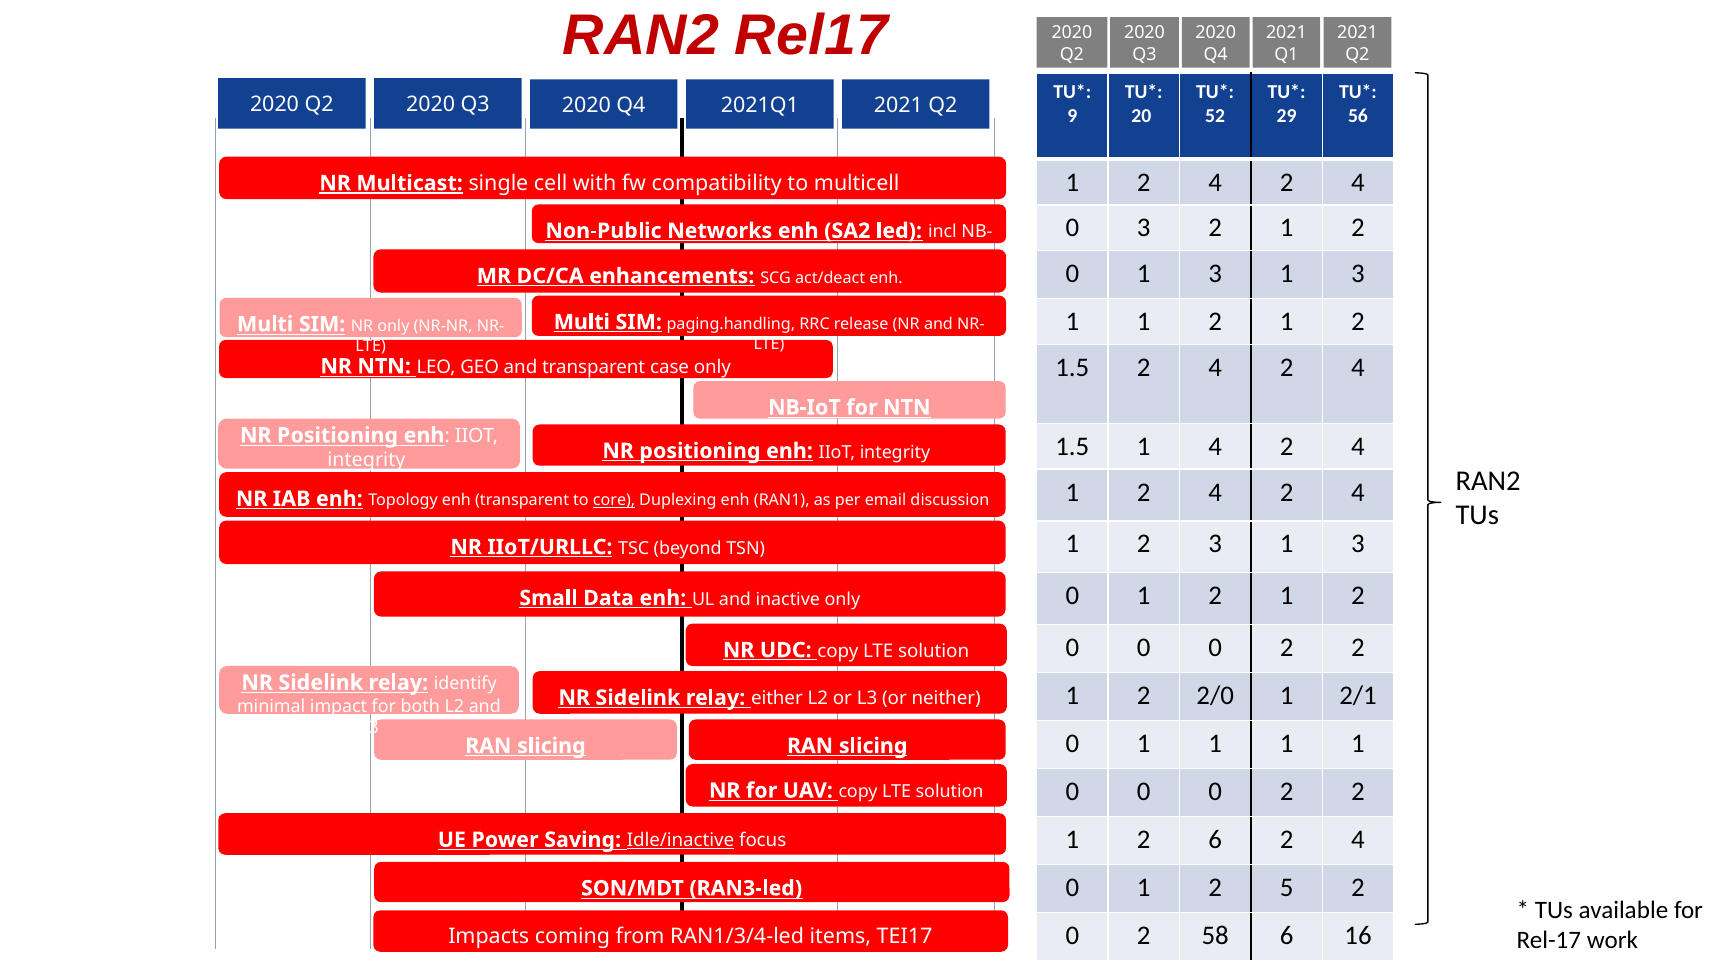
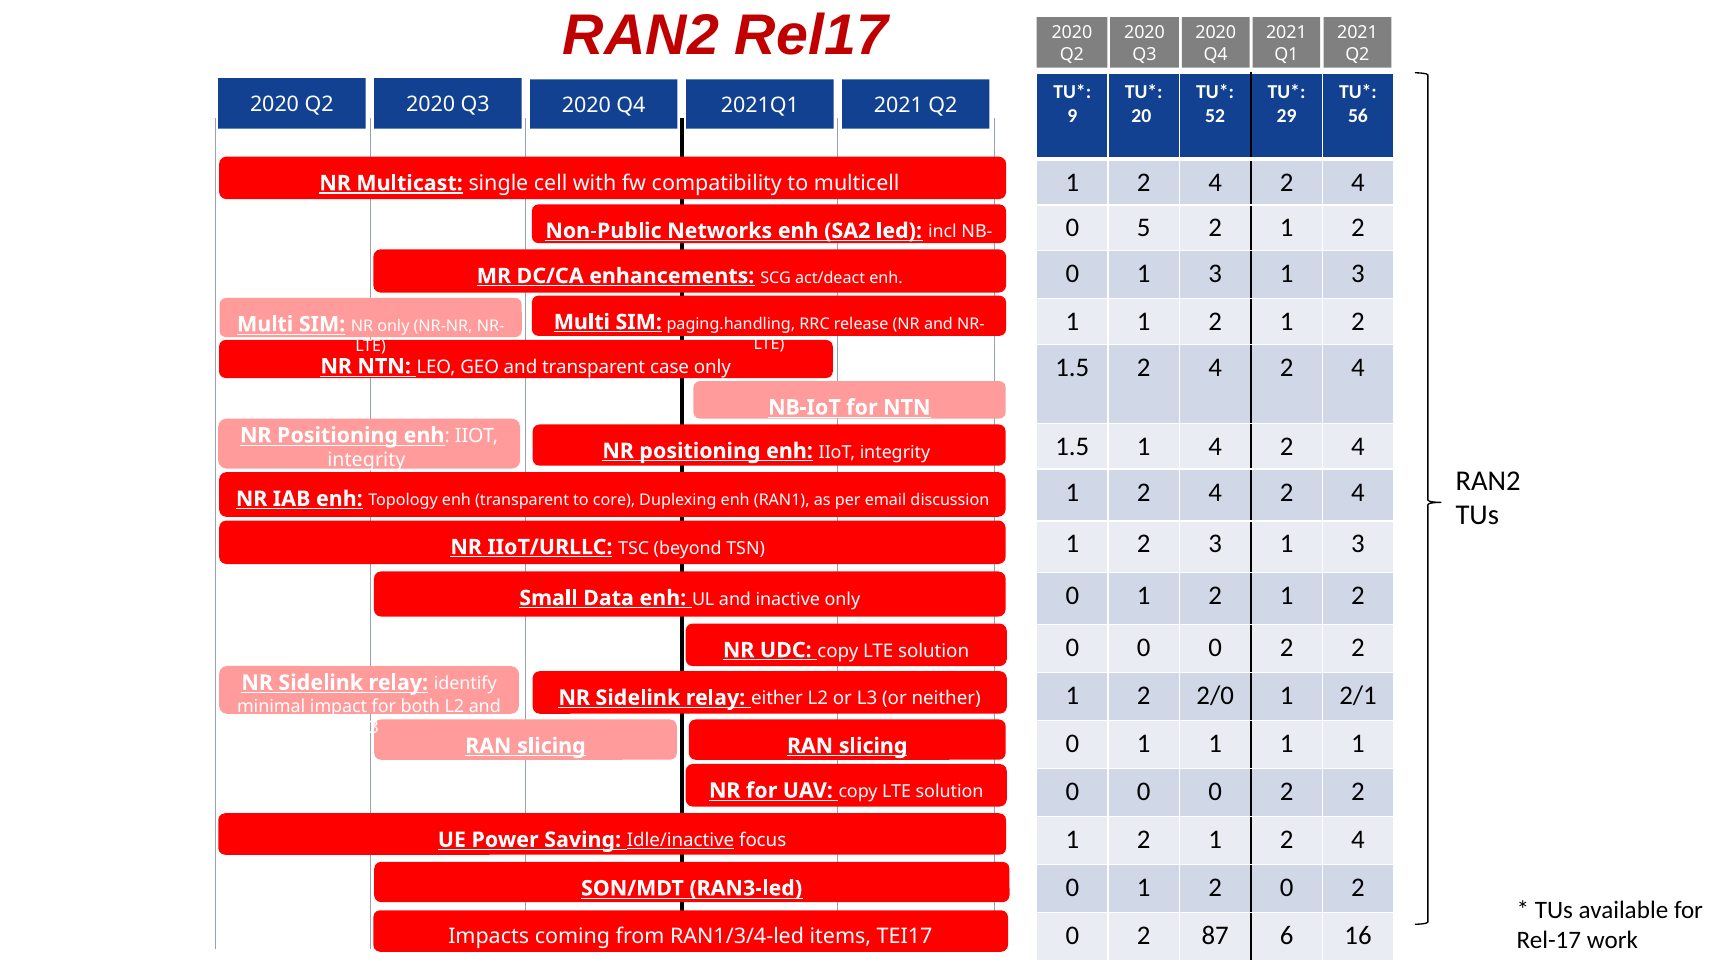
0 3: 3 -> 5
core underline: present -> none
6 at (1215, 840): 6 -> 1
0 1 2 5: 5 -> 0
58: 58 -> 87
